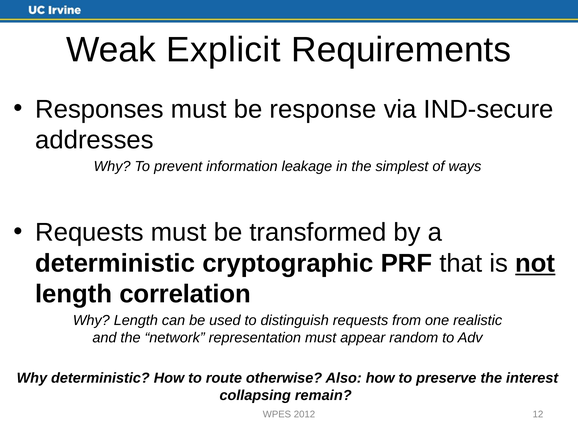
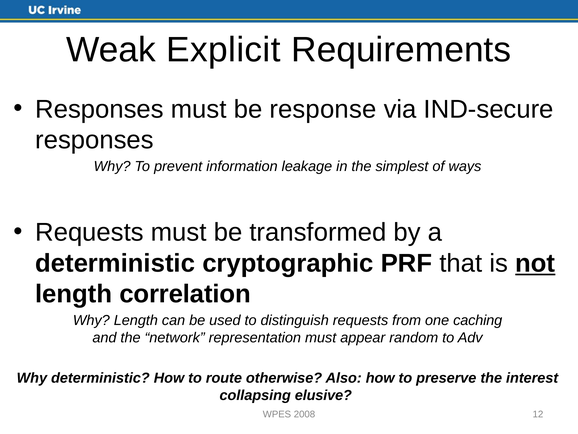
addresses at (94, 140): addresses -> responses
realistic: realistic -> caching
remain: remain -> elusive
2012: 2012 -> 2008
